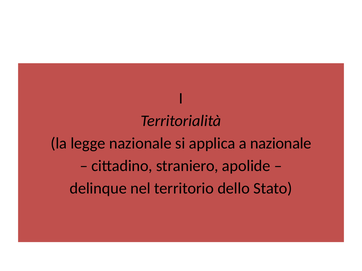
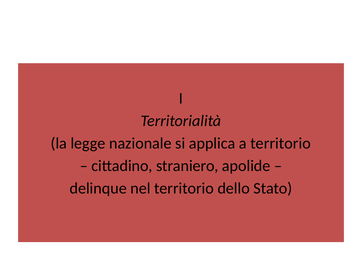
nazionale at (281, 144): nazionale -> territorio
